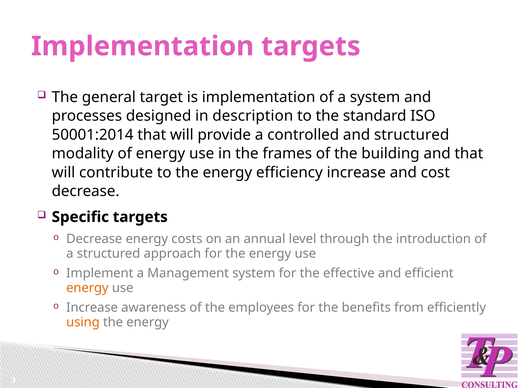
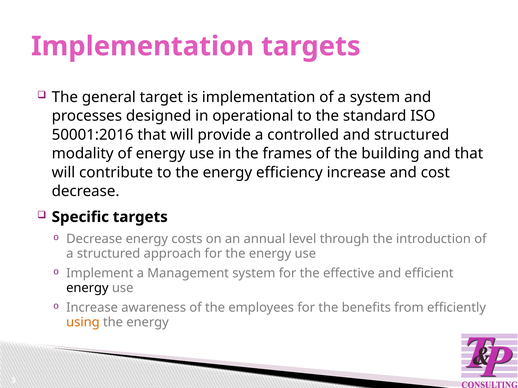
description: description -> operational
50001:2014: 50001:2014 -> 50001:2016
energy at (87, 288) colour: orange -> black
